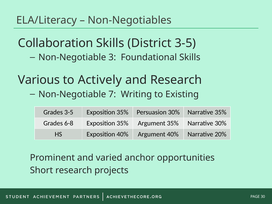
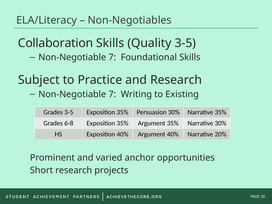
District: District -> Quality
3 at (112, 57): 3 -> 7
Various: Various -> Subject
Actively: Actively -> Practice
